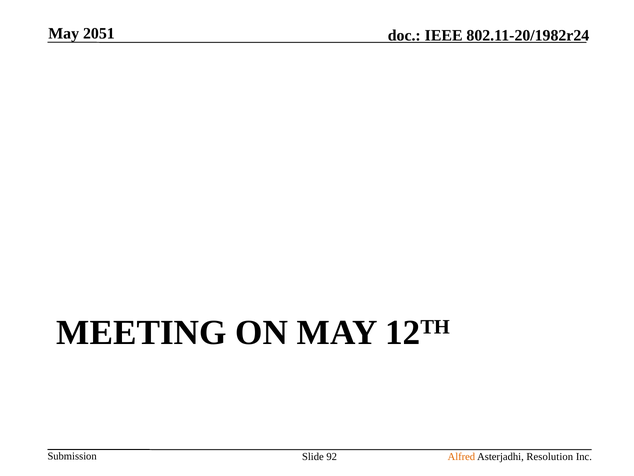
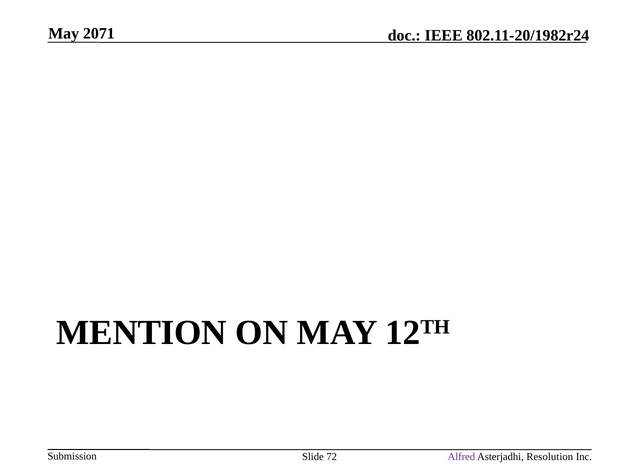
2051: 2051 -> 2071
MEETING: MEETING -> MENTION
92: 92 -> 72
Alfred colour: orange -> purple
